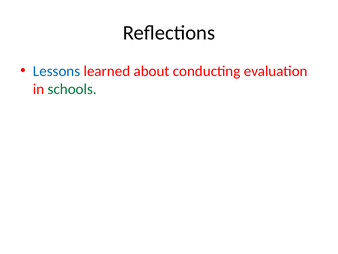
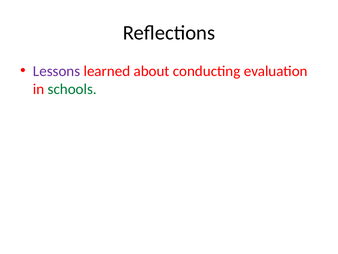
Lessons colour: blue -> purple
